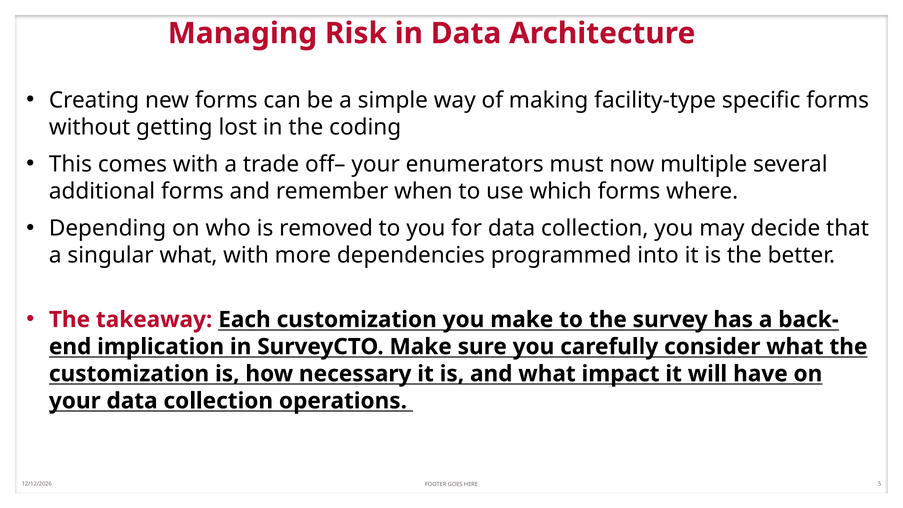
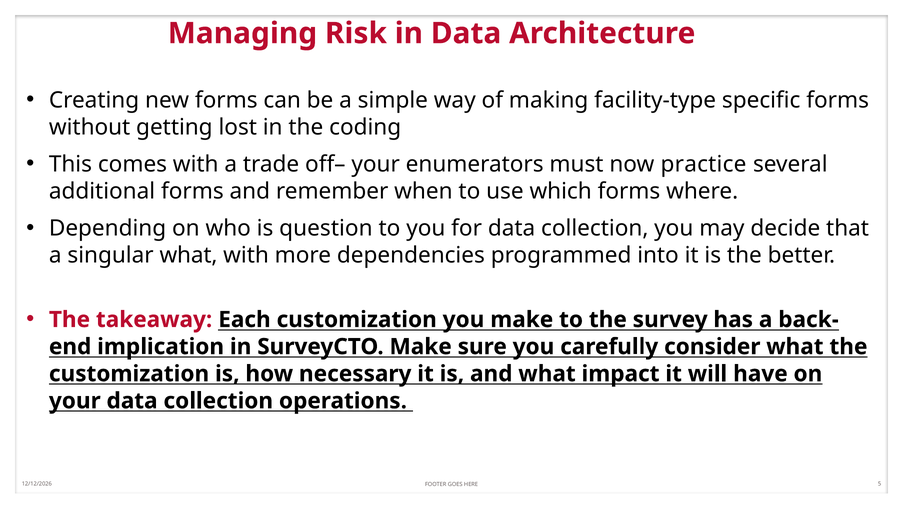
multiple: multiple -> practice
removed: removed -> question
